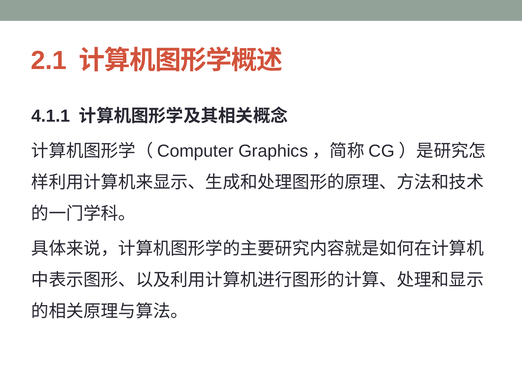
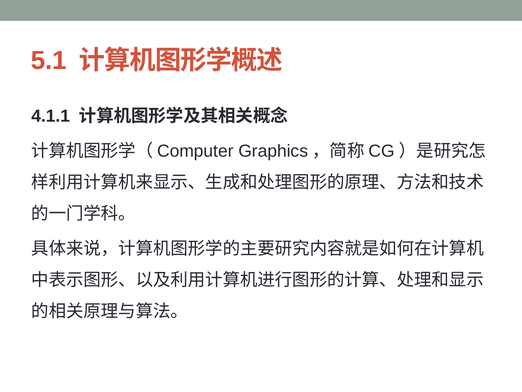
2.1: 2.1 -> 5.1
